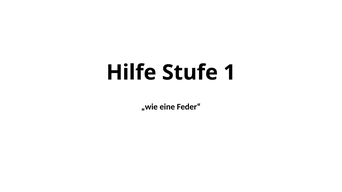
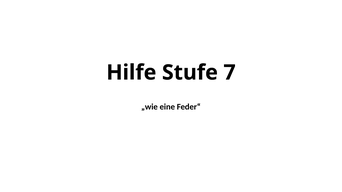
1: 1 -> 7
